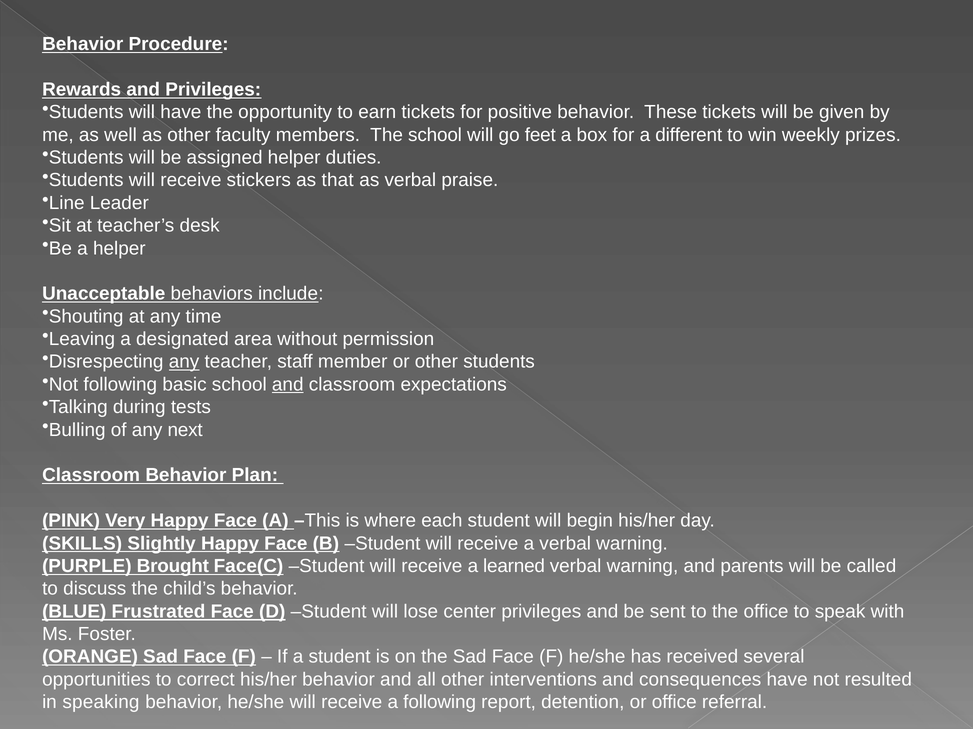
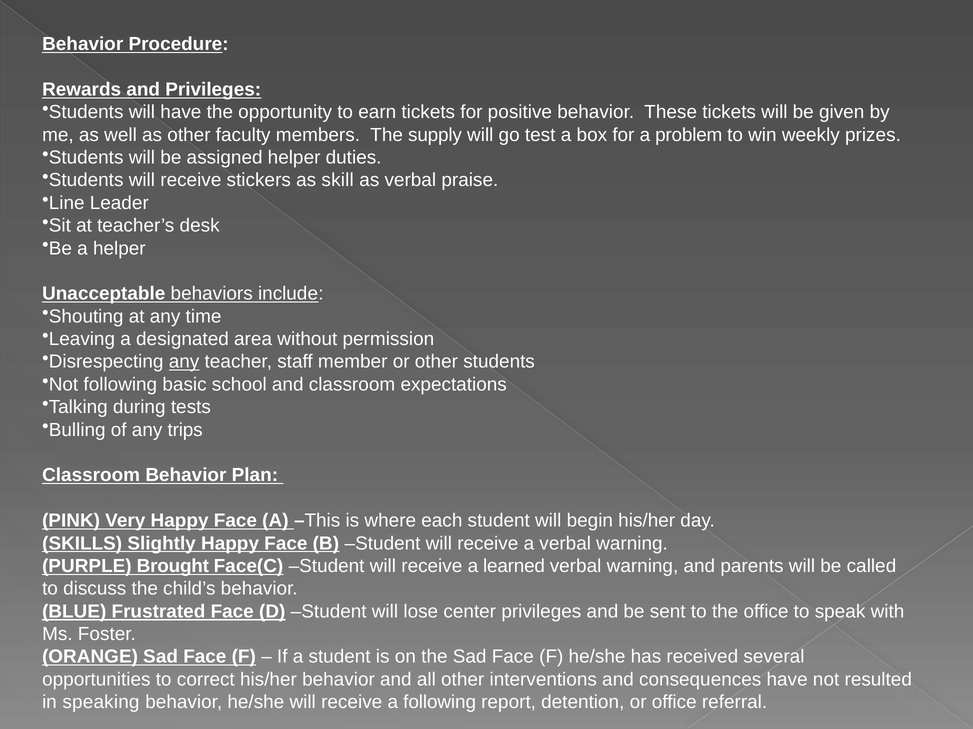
The school: school -> supply
feet: feet -> test
different: different -> problem
that: that -> skill
and at (288, 385) underline: present -> none
next: next -> trips
